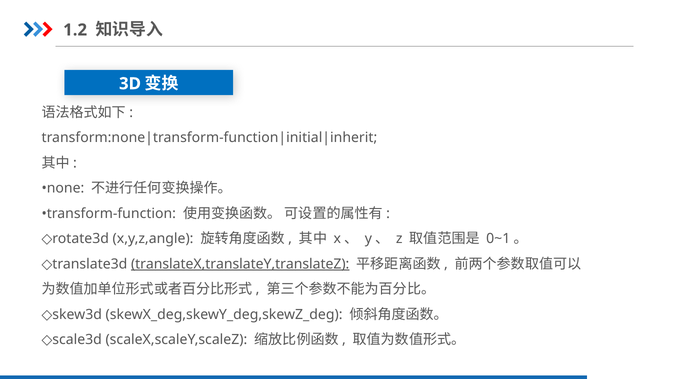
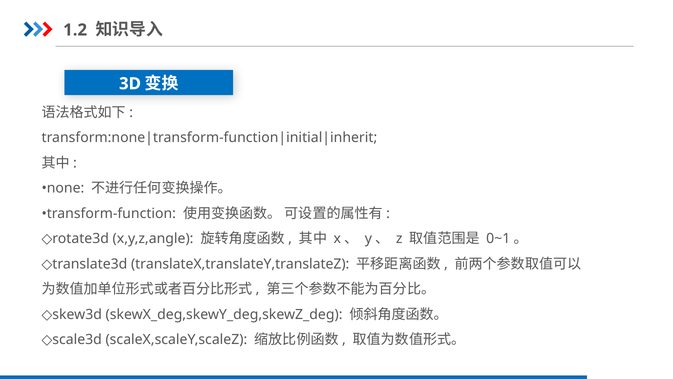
translateX,translateY,translateZ underline: present -> none
